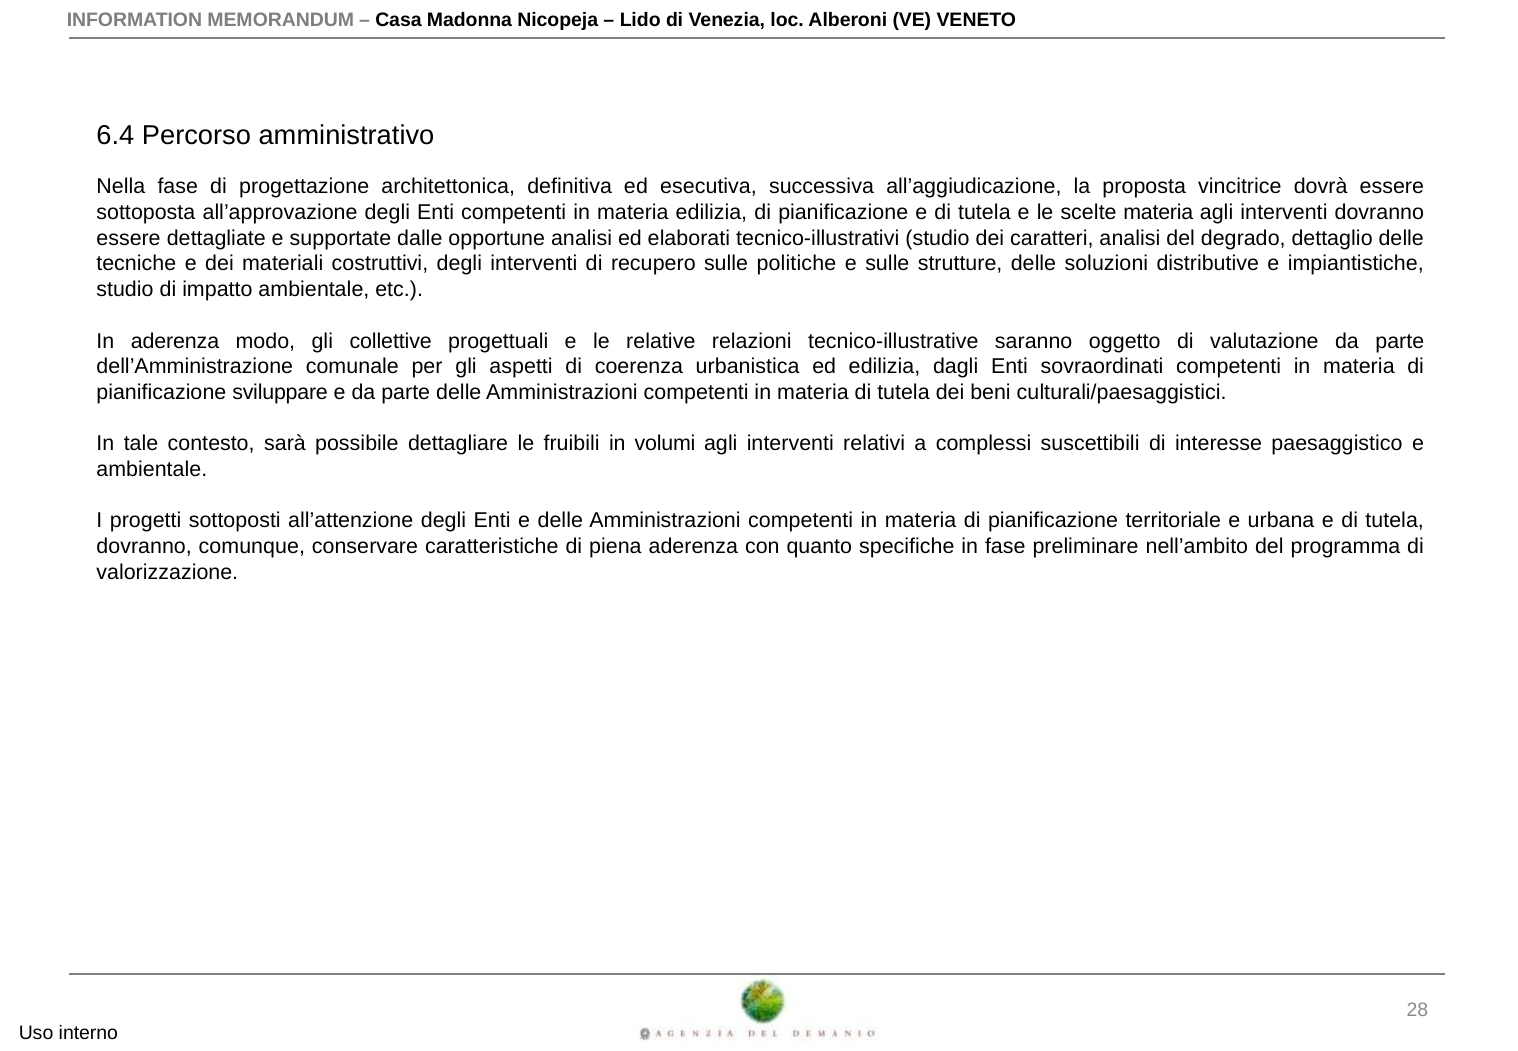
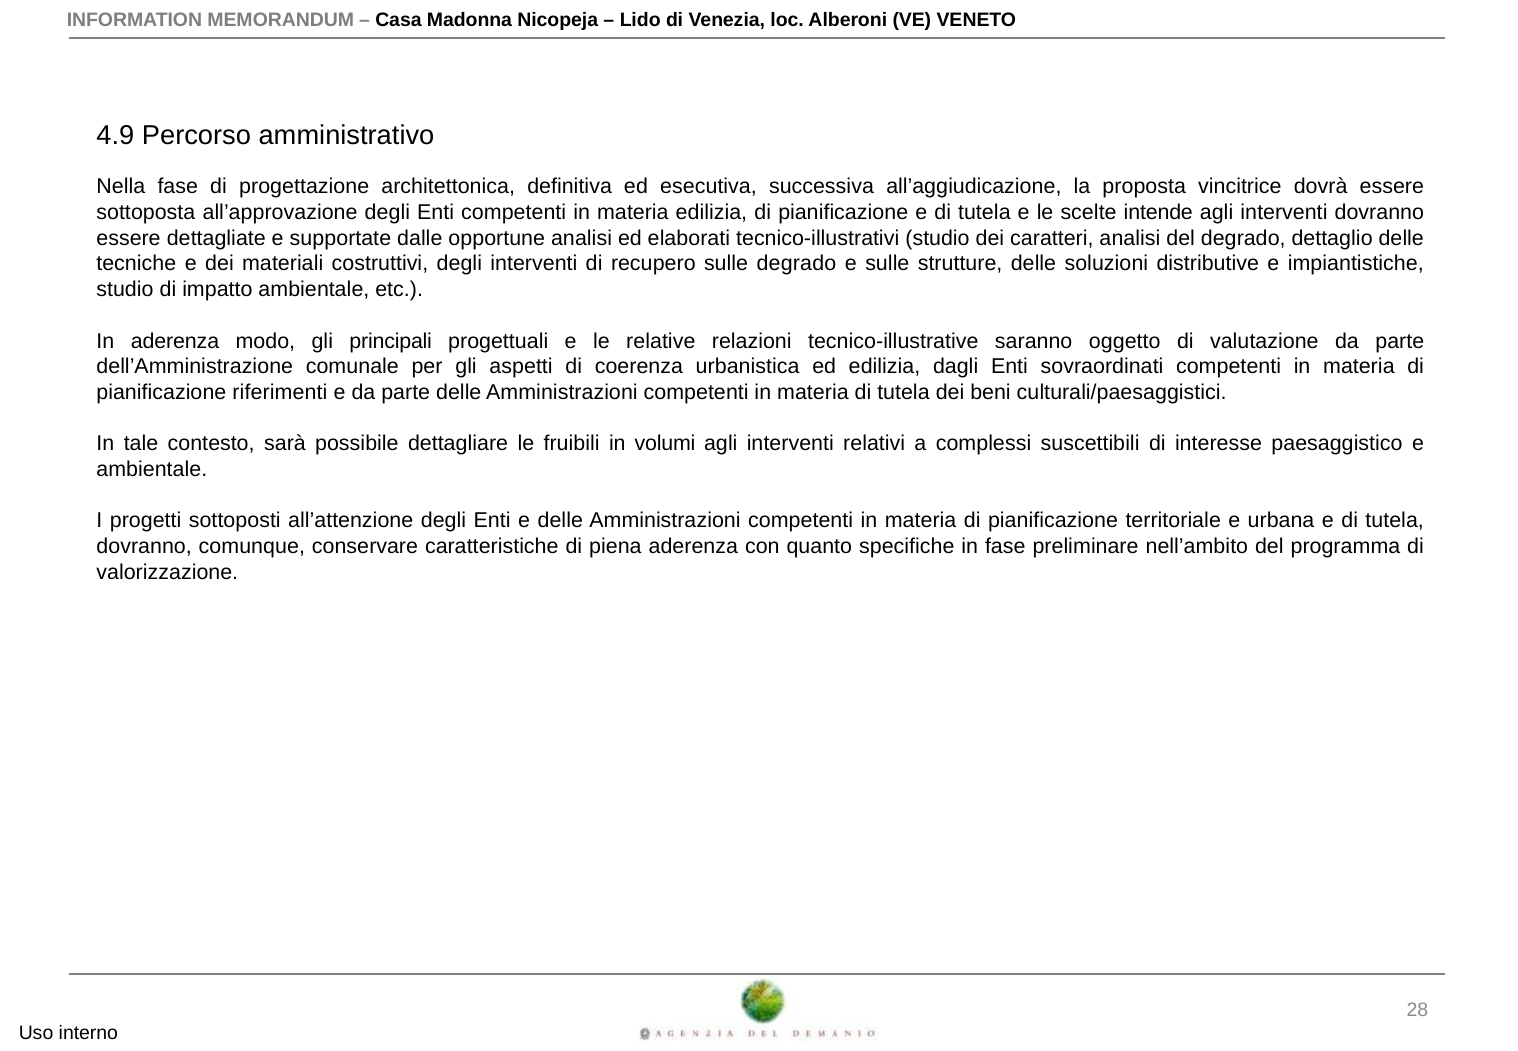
6.4: 6.4 -> 4.9
scelte materia: materia -> intende
sulle politiche: politiche -> degrado
collettive: collettive -> principali
sviluppare: sviluppare -> riferimenti
